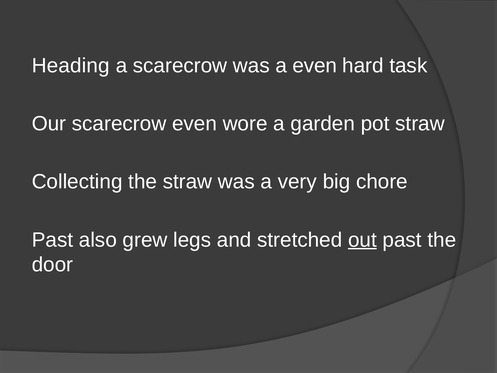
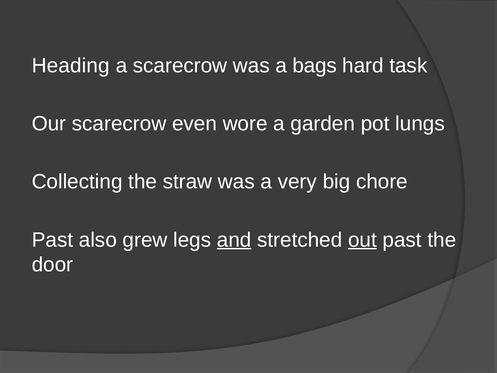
a even: even -> bags
pot straw: straw -> lungs
and underline: none -> present
